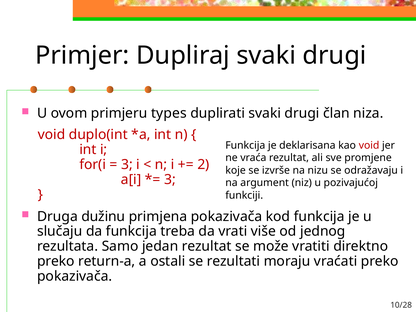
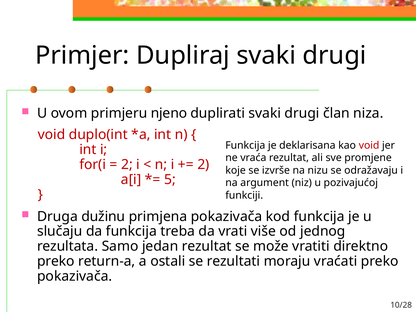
types: types -> njeno
3 at (127, 165): 3 -> 2
3 at (170, 180): 3 -> 5
